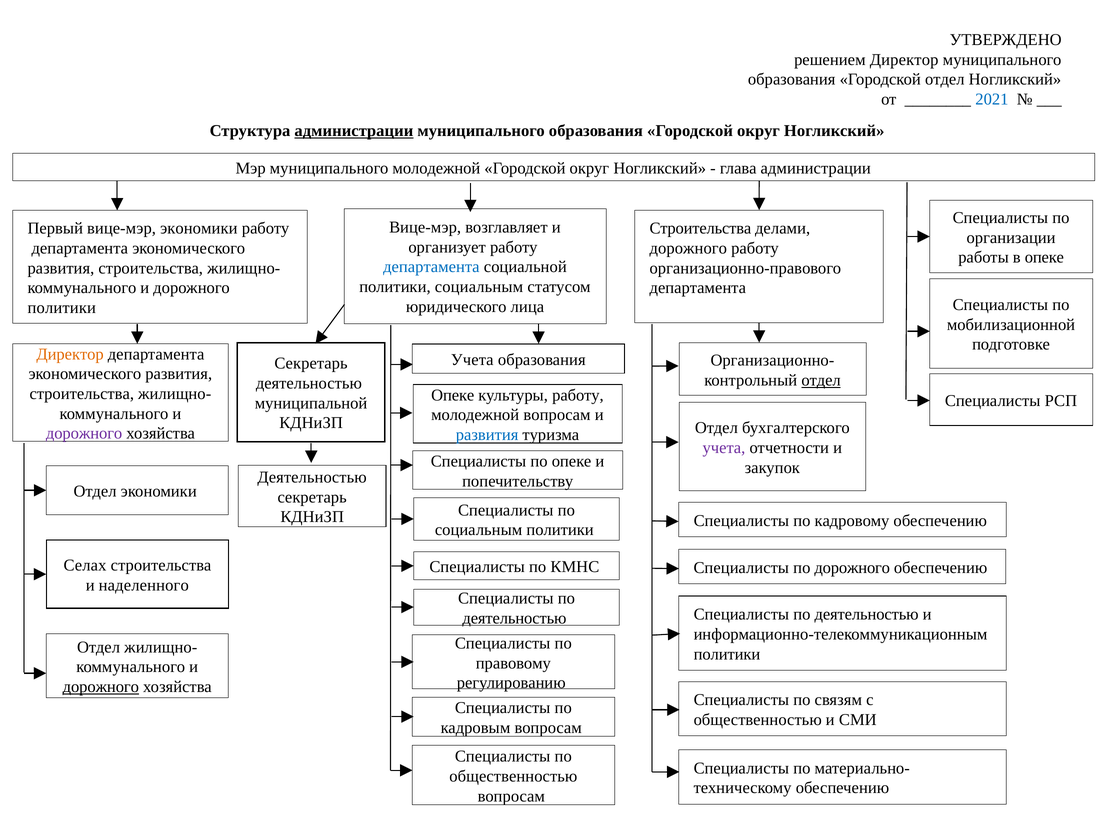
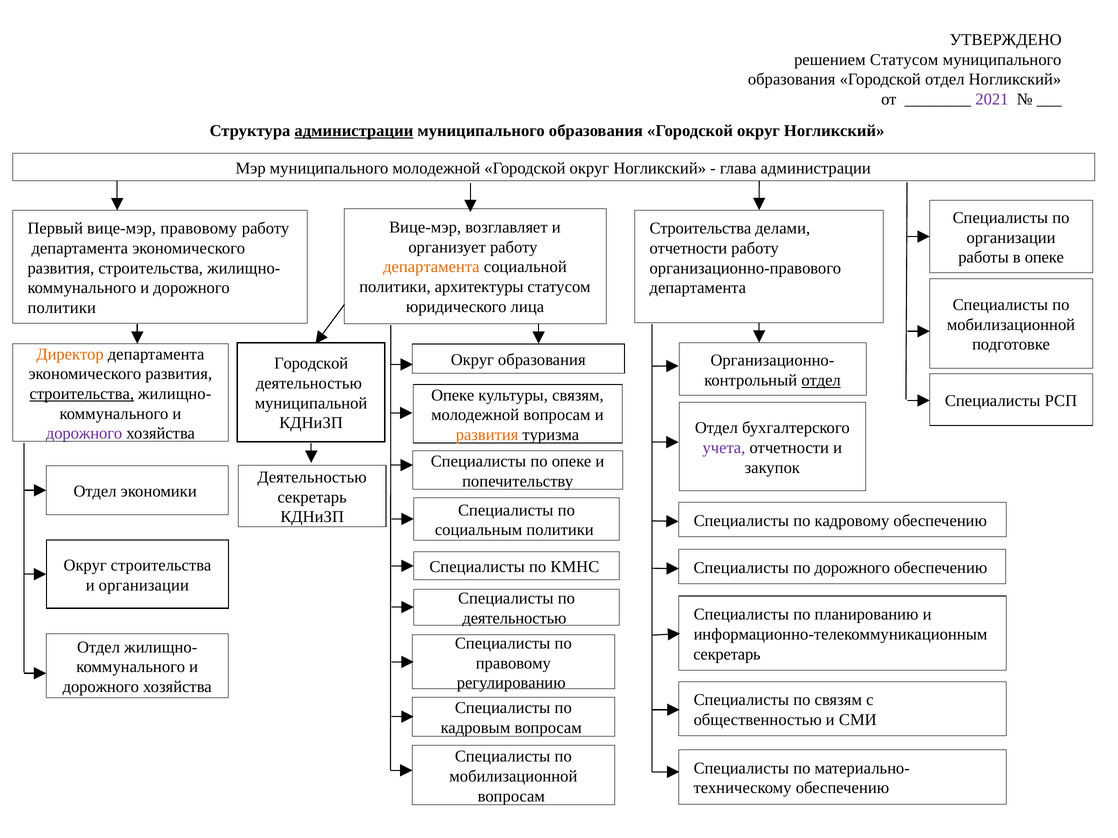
решением Директор: Директор -> Статусом
2021 colour: blue -> purple
вице-мэр экономики: экономики -> правовому
дорожного at (688, 248): дорожного -> отчетности
департамента at (431, 267) colour: blue -> orange
политики социальным: социальным -> архитектуры
Учета at (472, 360): Учета -> Округ
Секретарь at (311, 364): Секретарь -> Городской
строительства at (82, 394) underline: none -> present
культуры работу: работу -> связям
развития at (487, 435) colour: blue -> orange
Селах at (85, 566): Селах -> Округ
и наделенного: наделенного -> организации
деятельностью at (867, 615): деятельностью -> планированию
политики at (727, 654): политики -> секретарь
дорожного at (101, 687) underline: present -> none
общественностью at (513, 777): общественностью -> мобилизационной
